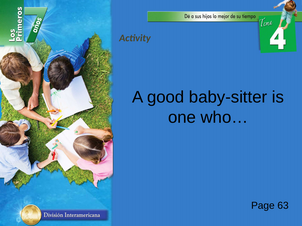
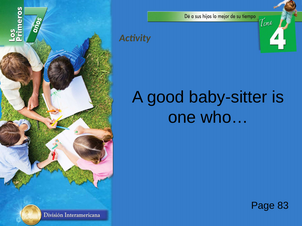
63: 63 -> 83
